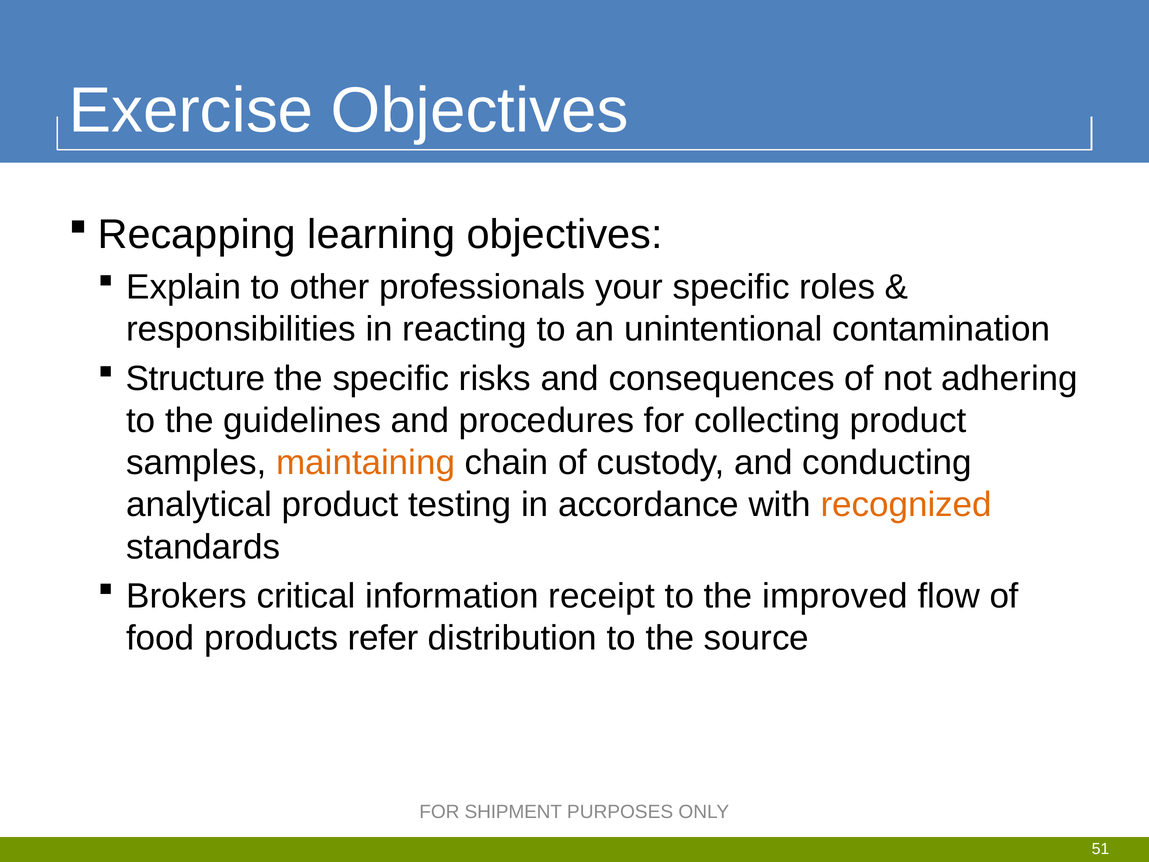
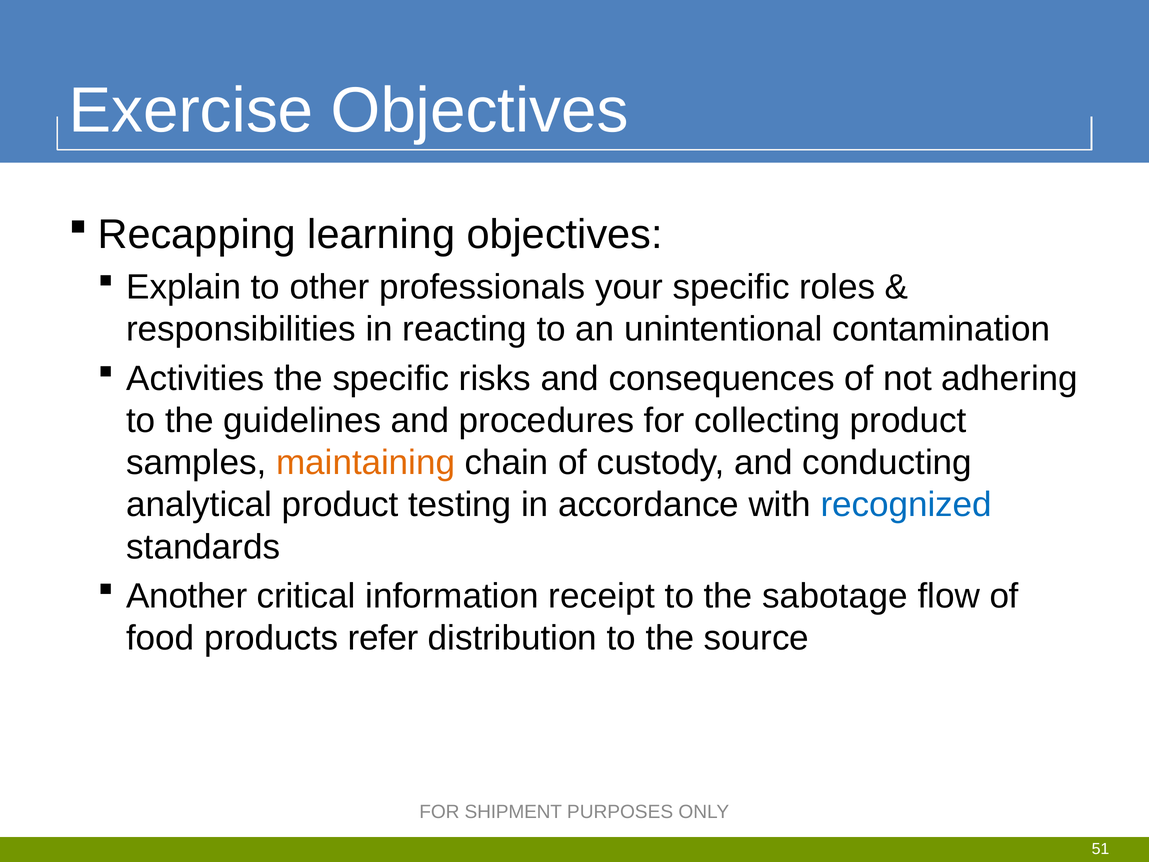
Structure: Structure -> Activities
recognized colour: orange -> blue
Brokers: Brokers -> Another
improved: improved -> sabotage
